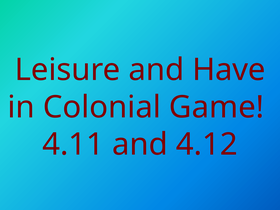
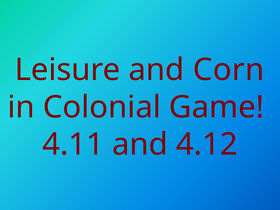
Have: Have -> Corn
